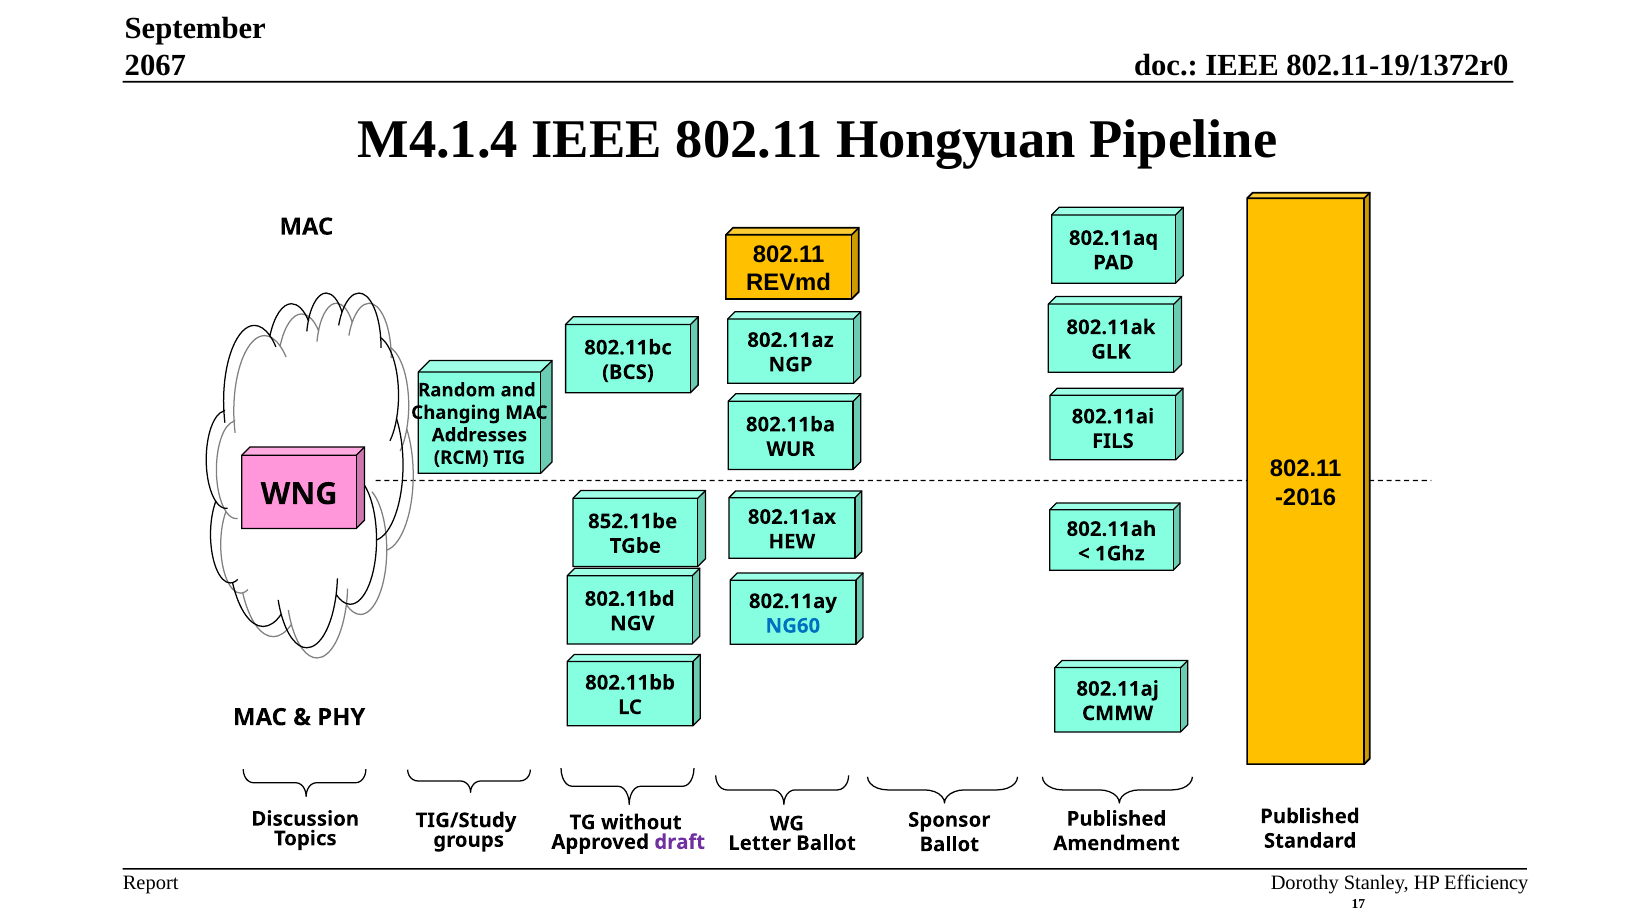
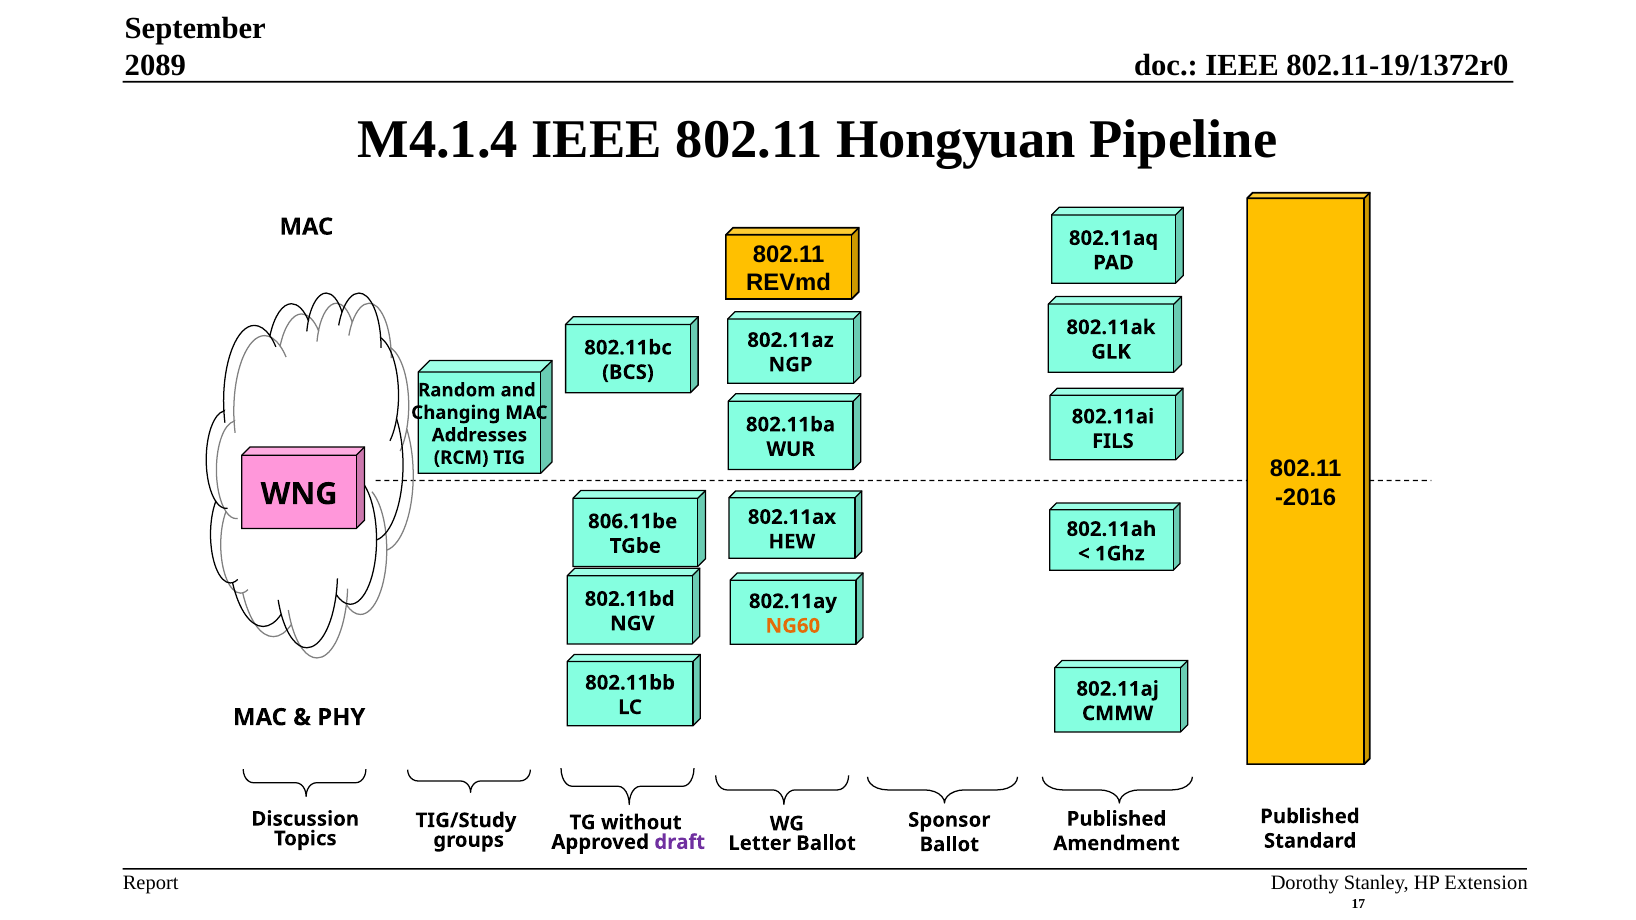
2067: 2067 -> 2089
852.11be: 852.11be -> 806.11be
NG60 colour: blue -> orange
Efficiency: Efficiency -> Extension
